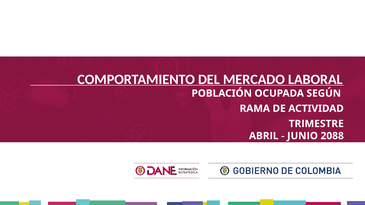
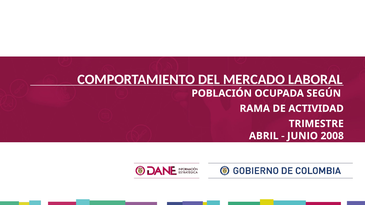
2088: 2088 -> 2008
